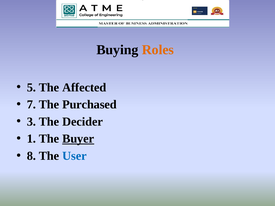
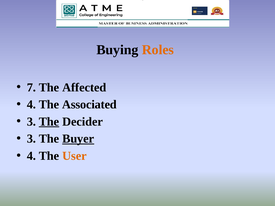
5: 5 -> 7
7 at (31, 105): 7 -> 4
Purchased: Purchased -> Associated
The at (49, 122) underline: none -> present
1 at (31, 139): 1 -> 3
8 at (31, 156): 8 -> 4
User colour: blue -> orange
